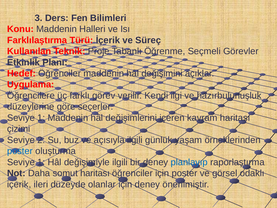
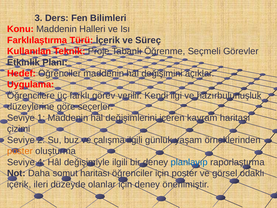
açısıyla: açısıyla -> çalışma
poster at (20, 151) colour: blue -> orange
1 at (41, 162): 1 -> 4
